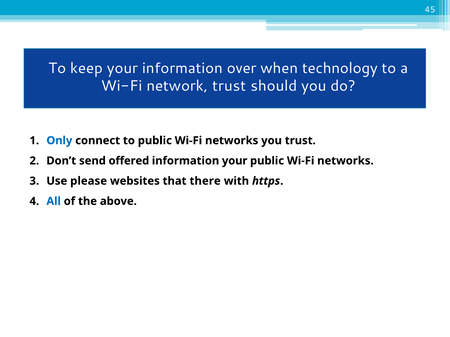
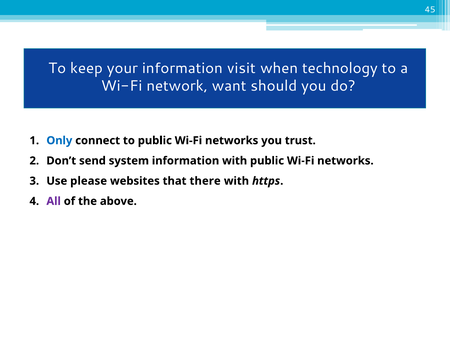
over: over -> visit
network trust: trust -> want
offered: offered -> system
information your: your -> with
All colour: blue -> purple
